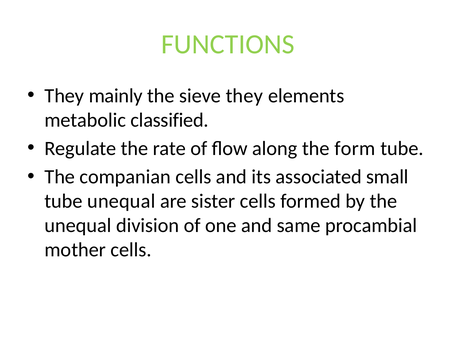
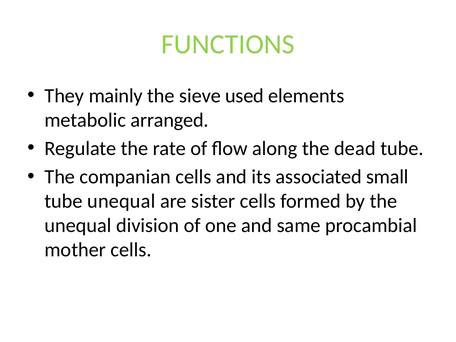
sieve they: they -> used
classified: classified -> arranged
form: form -> dead
